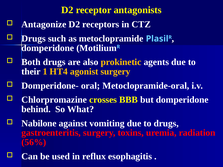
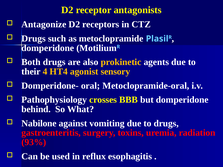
1: 1 -> 4
agonist surgery: surgery -> sensory
Chlorpromazine: Chlorpromazine -> Pathophysiology
56%: 56% -> 93%
